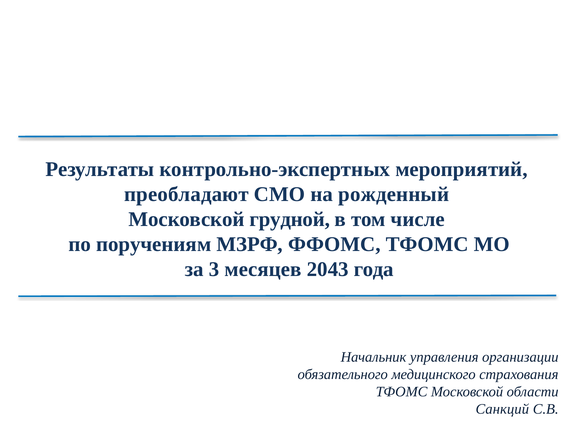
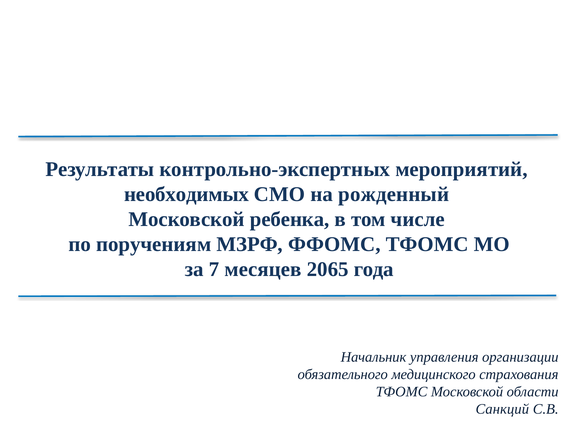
преобладают: преобладают -> необходимых
грудной: грудной -> ребенка
3: 3 -> 7
2043: 2043 -> 2065
